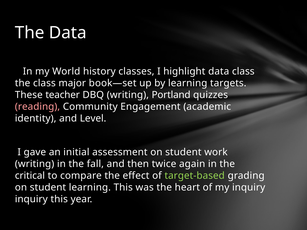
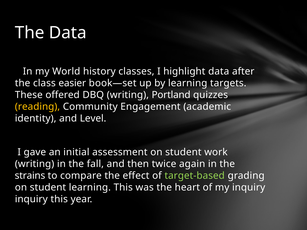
data class: class -> after
major: major -> easier
teacher: teacher -> offered
reading colour: pink -> yellow
critical: critical -> strains
